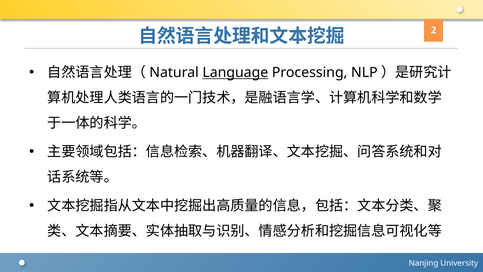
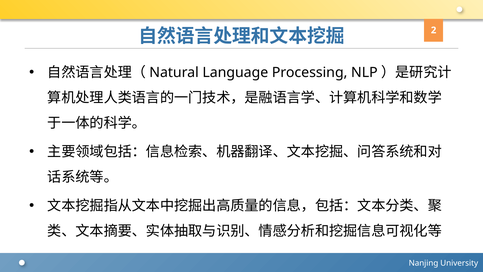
Language underline: present -> none
